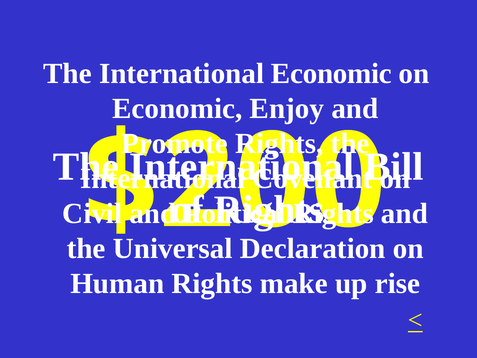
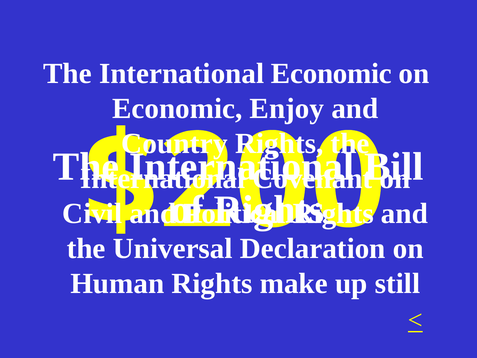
Promote: Promote -> Country
rise: rise -> still
